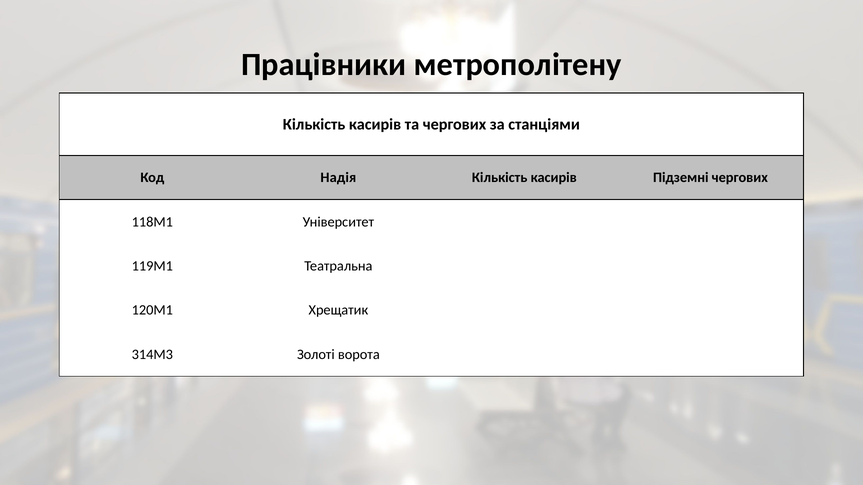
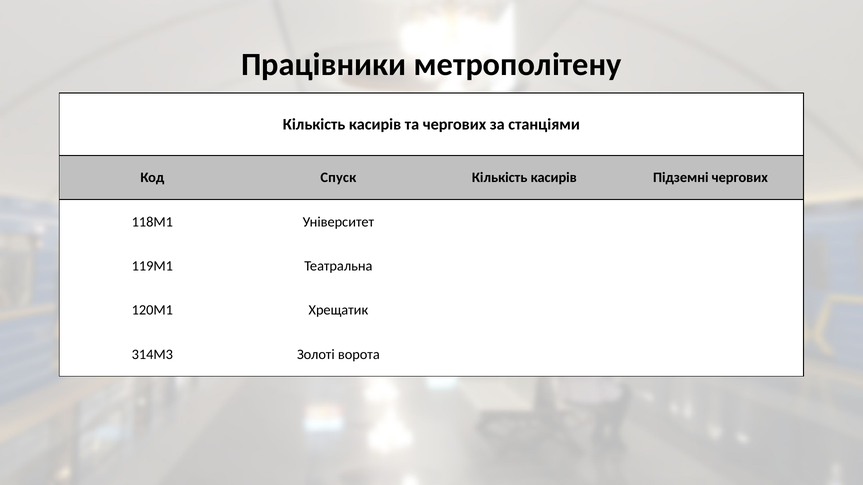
Надія: Надія -> Спуск
